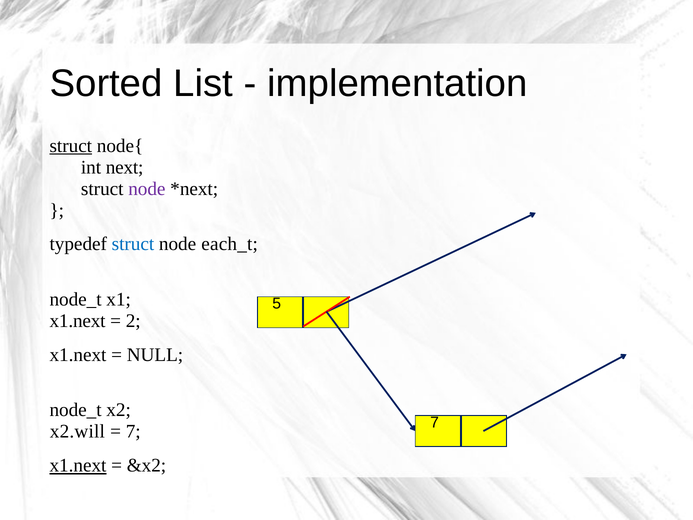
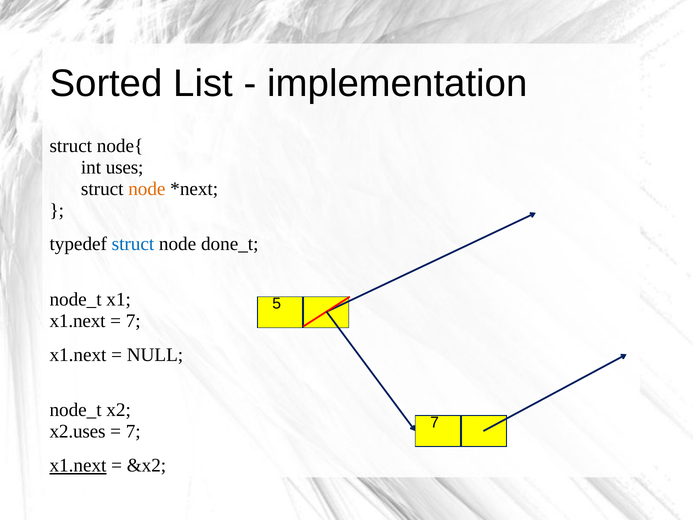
struct at (71, 146) underline: present -> none
next: next -> uses
node at (147, 189) colour: purple -> orange
each_t: each_t -> done_t
2 at (133, 321): 2 -> 7
x2.will: x2.will -> x2.uses
